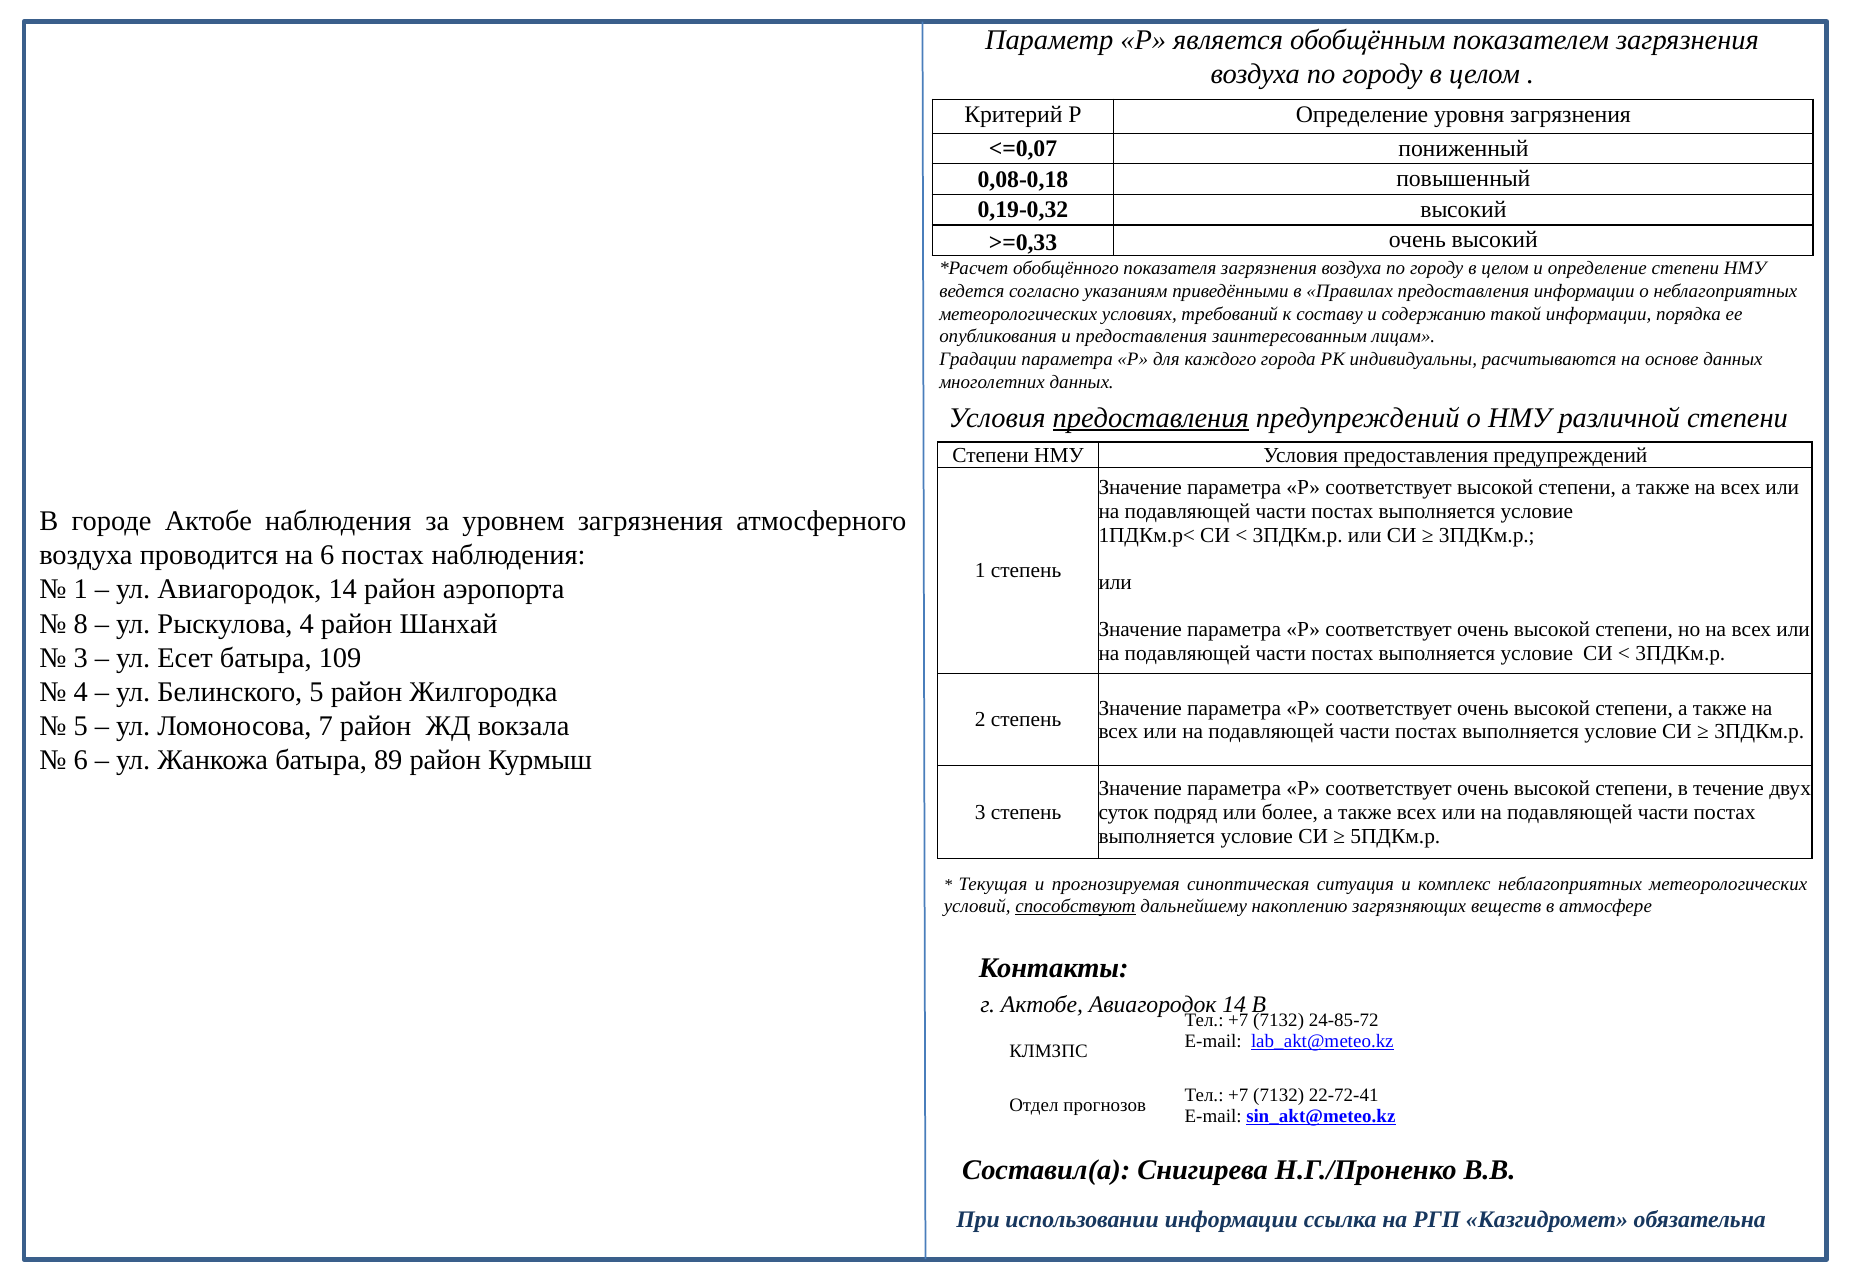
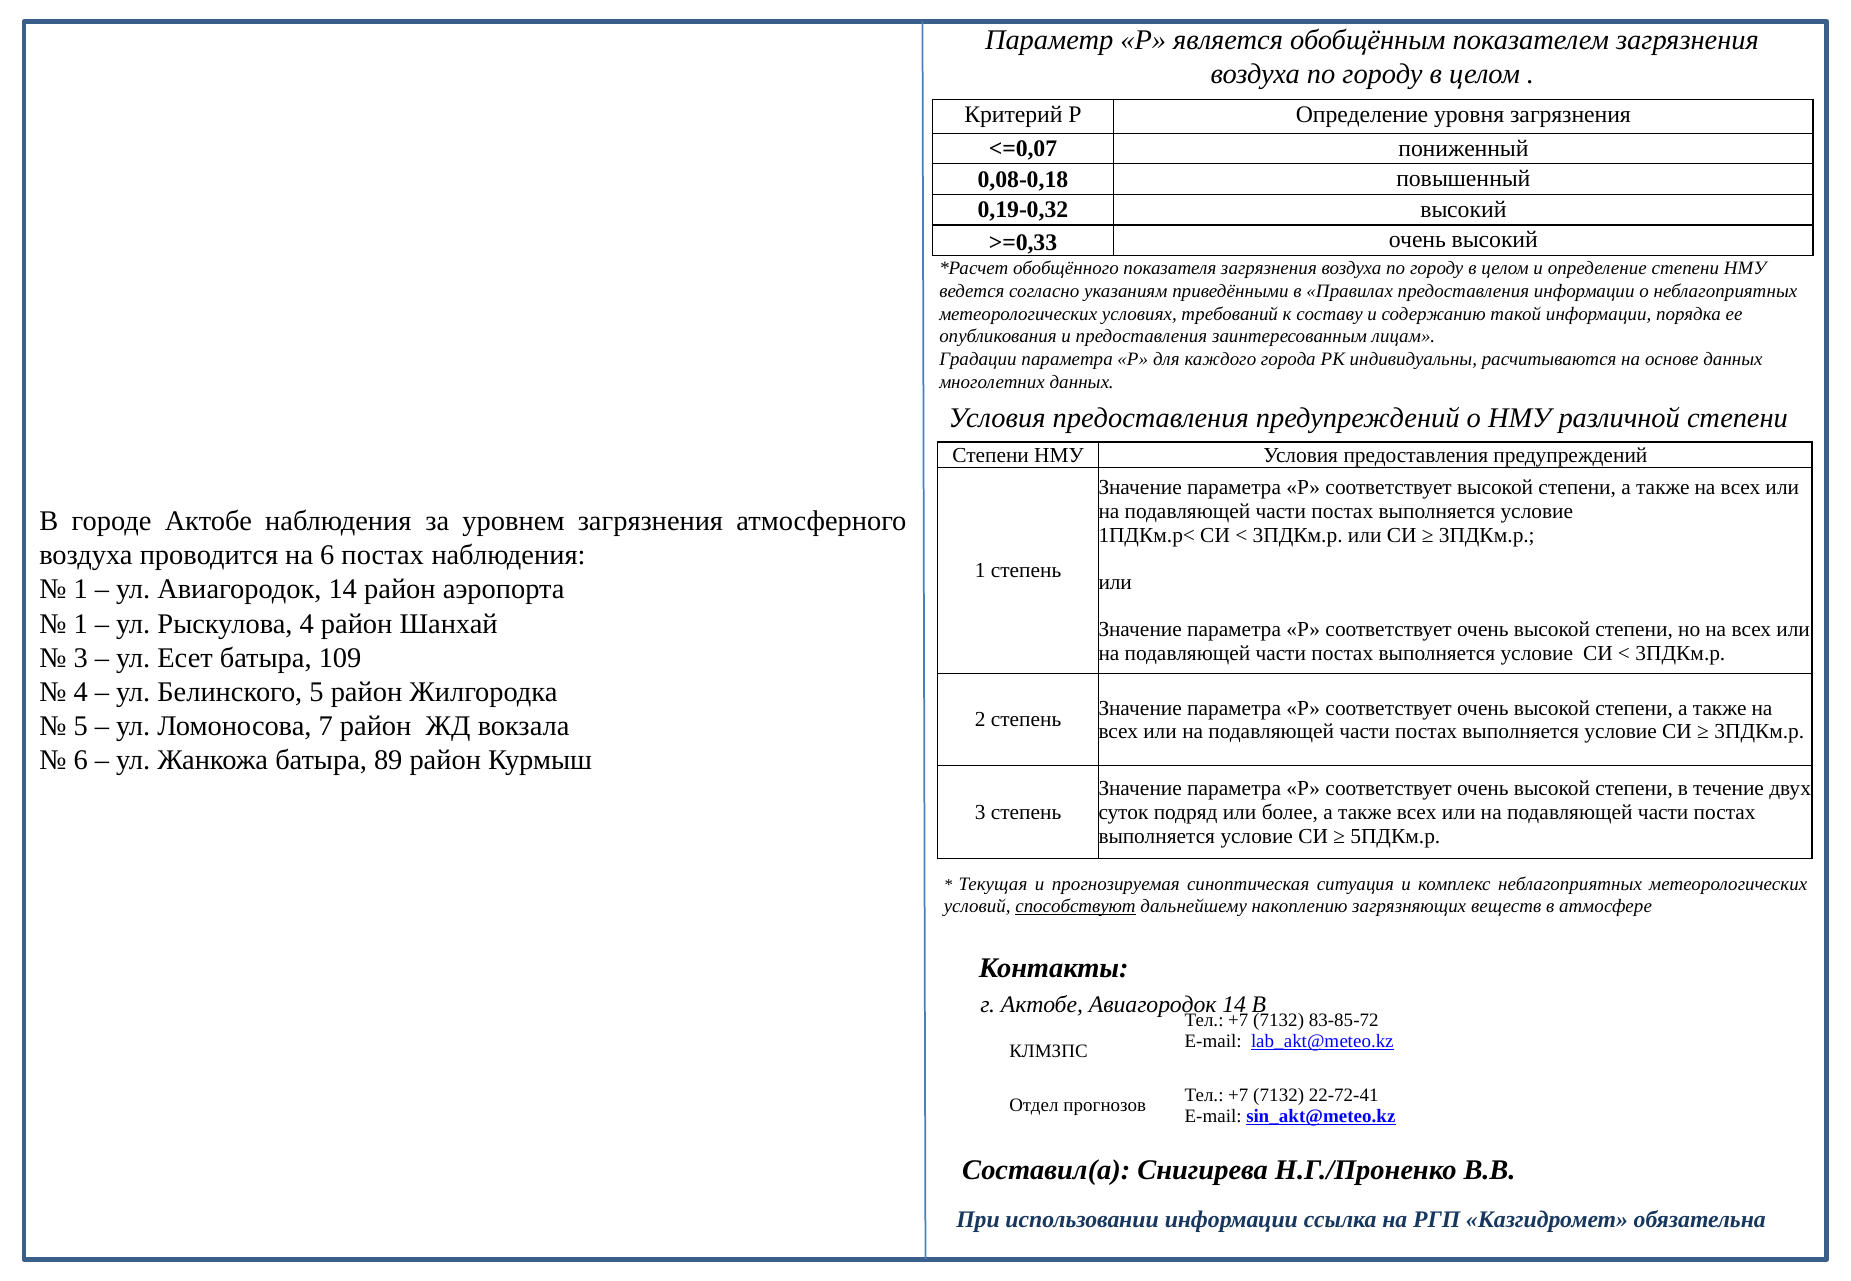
предоставления at (1151, 418) underline: present -> none
8 at (81, 624): 8 -> 1
24-85-72: 24-85-72 -> 83-85-72
